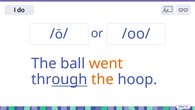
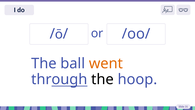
the at (103, 79) colour: orange -> black
